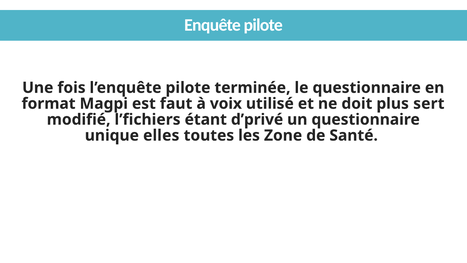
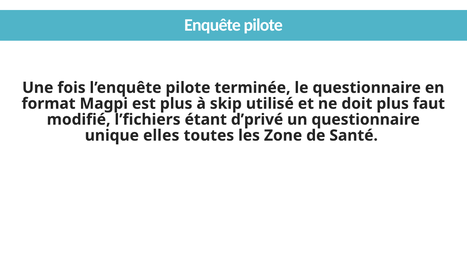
est faut: faut -> plus
voix: voix -> skip
sert: sert -> faut
